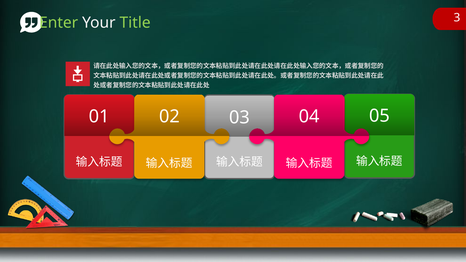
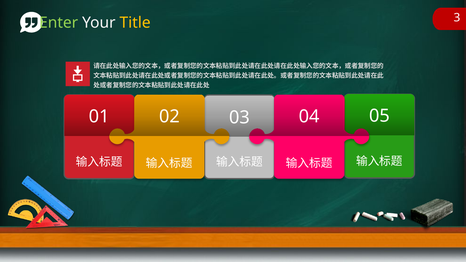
Title colour: light green -> yellow
